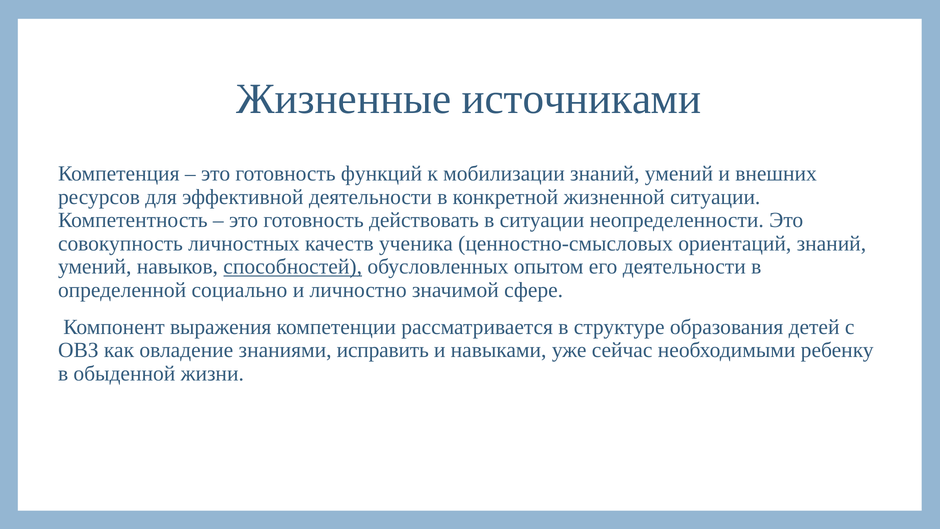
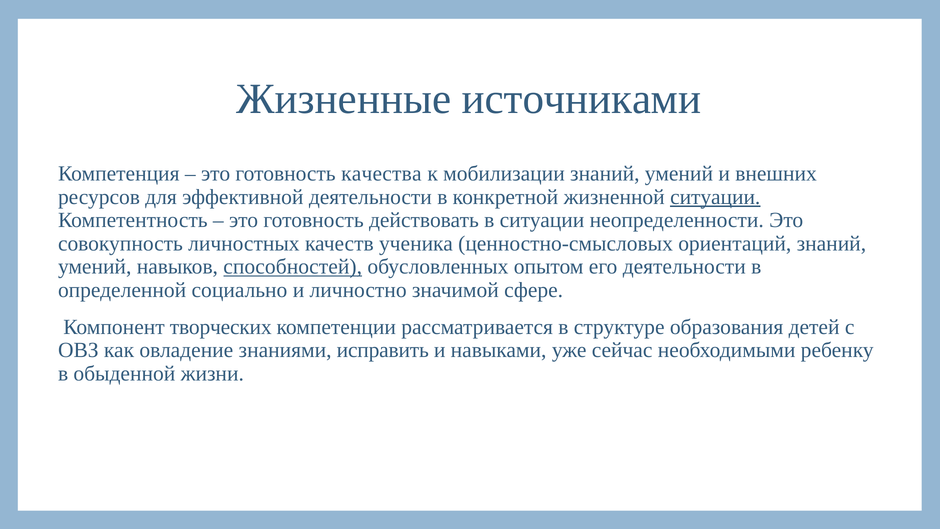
функций: функций -> качества
ситуации at (715, 197) underline: none -> present
выражения: выражения -> творческих
